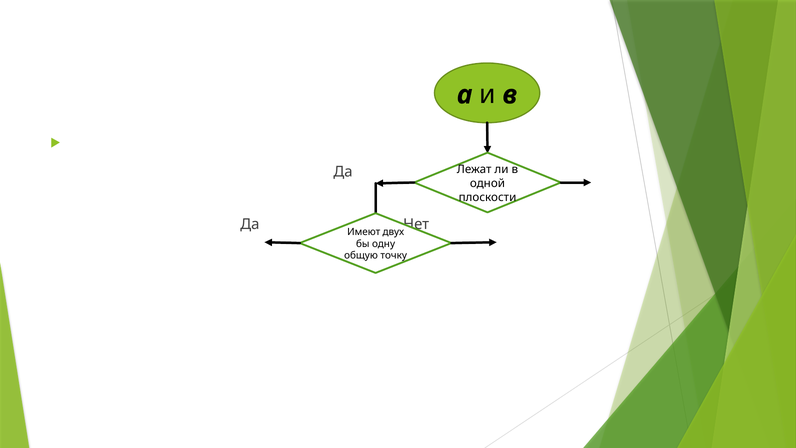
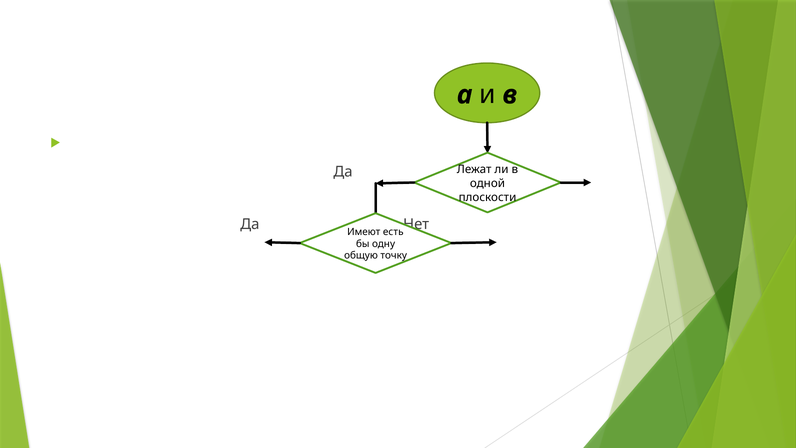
двух: двух -> есть
